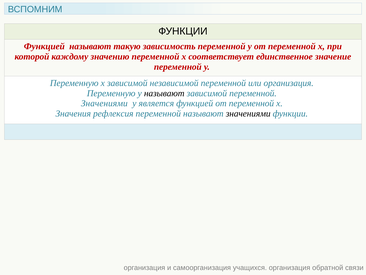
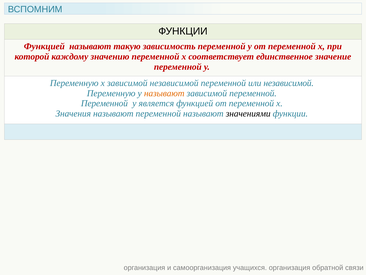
или организация: организация -> независимой
называют at (164, 93) colour: black -> orange
Значениями at (104, 103): Значениями -> Переменной
Значения рефлексия: рефлексия -> называют
